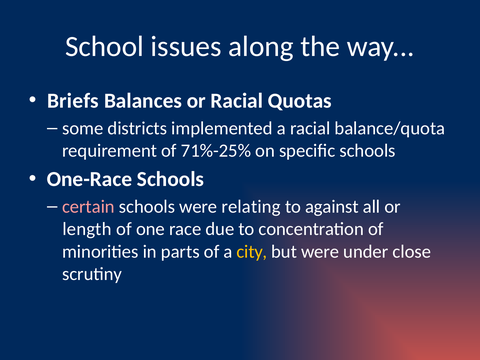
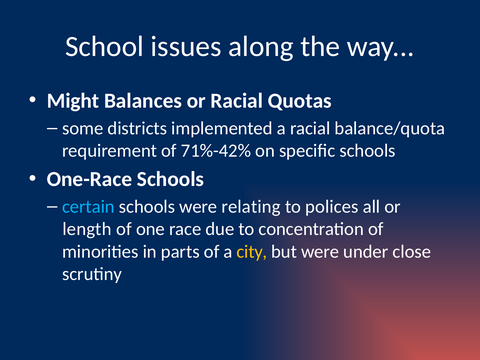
Briefs: Briefs -> Might
71%-25%: 71%-25% -> 71%-42%
certain colour: pink -> light blue
against: against -> polices
